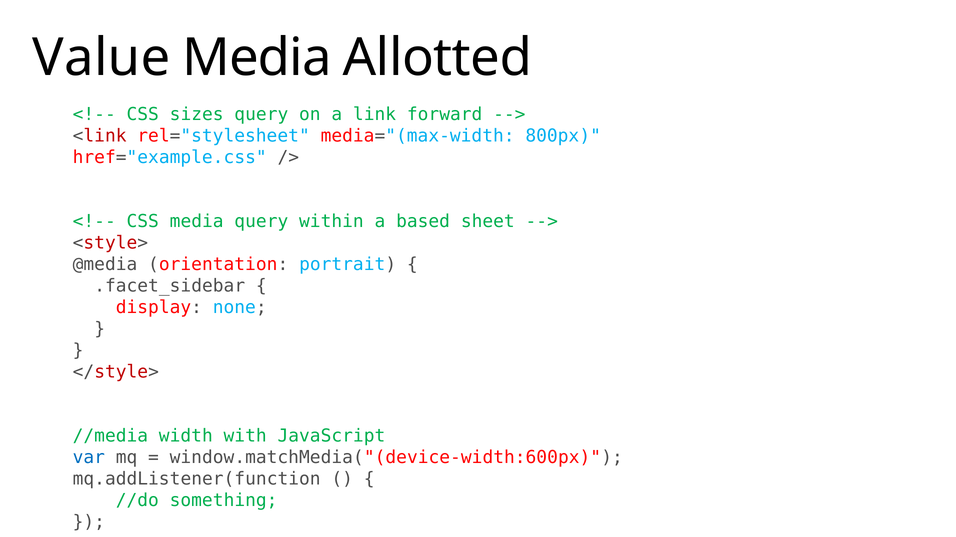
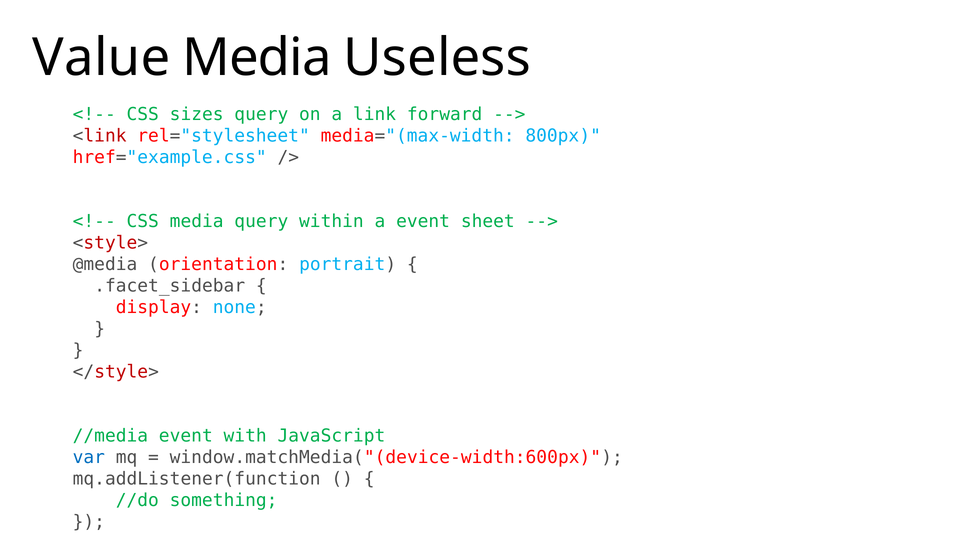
Allotted: Allotted -> Useless
a based: based -> event
//media width: width -> event
